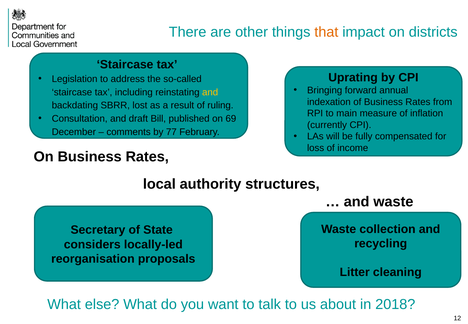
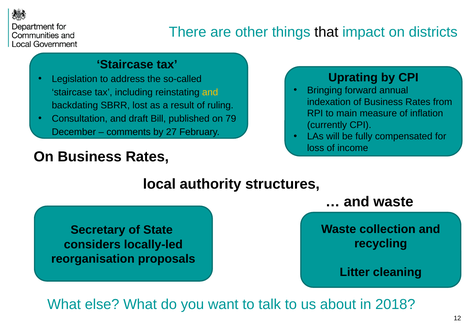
that colour: orange -> black
69: 69 -> 79
77: 77 -> 27
